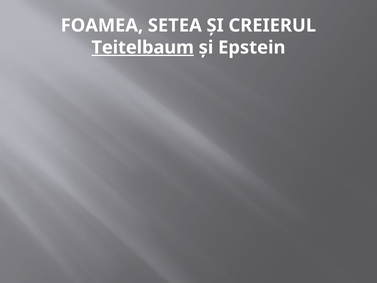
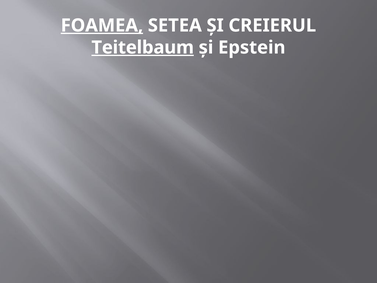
FOAMEA underline: none -> present
